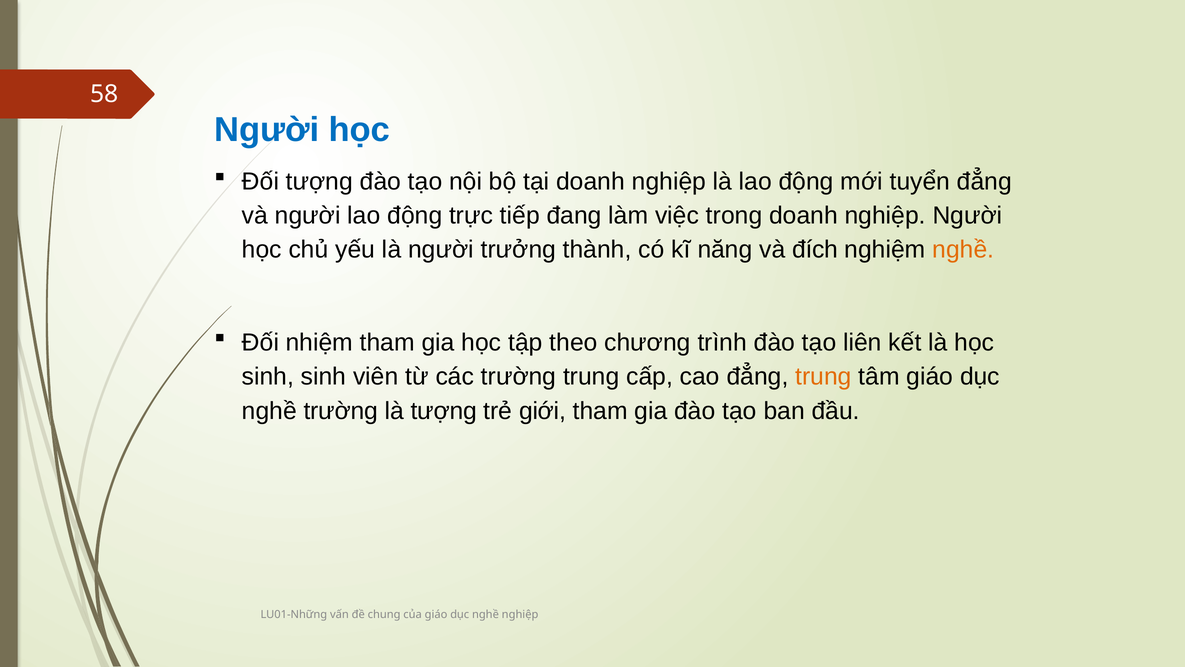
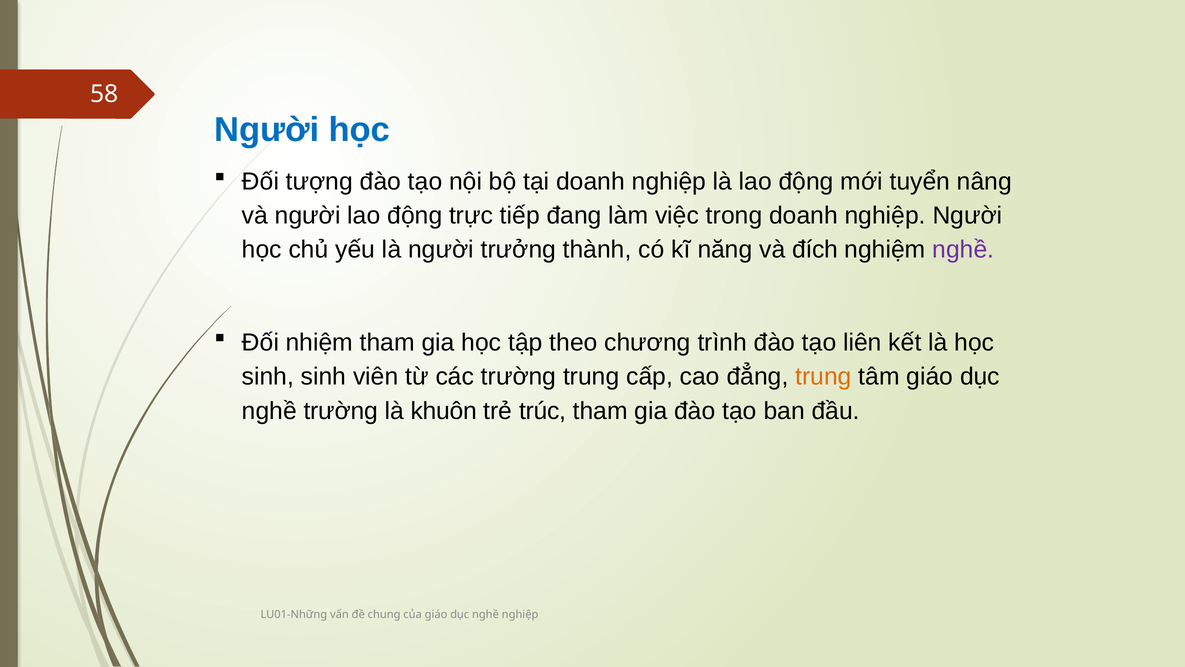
tuyển đẳng: đẳng -> nâng
nghề at (963, 250) colour: orange -> purple
là tượng: tượng -> khuôn
giới: giới -> trúc
